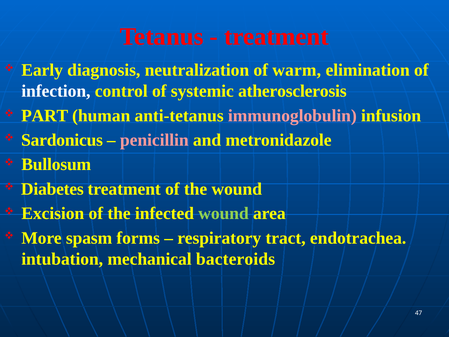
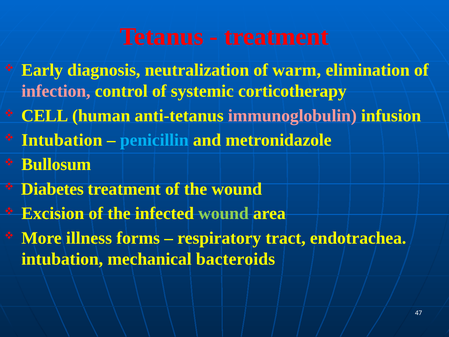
infection colour: white -> pink
atherosclerosis: atherosclerosis -> corticotherapy
PART: PART -> CELL
Sardonicus at (62, 140): Sardonicus -> Intubation
penicillin colour: pink -> light blue
spasm: spasm -> illness
